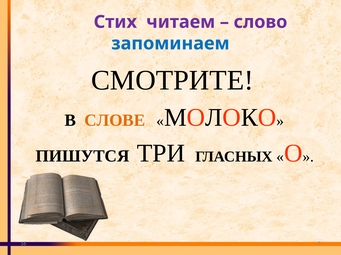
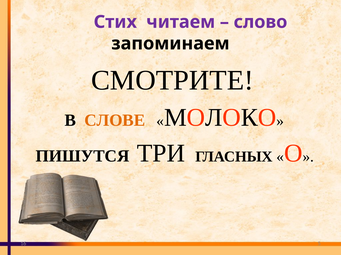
запоминаем colour: blue -> black
